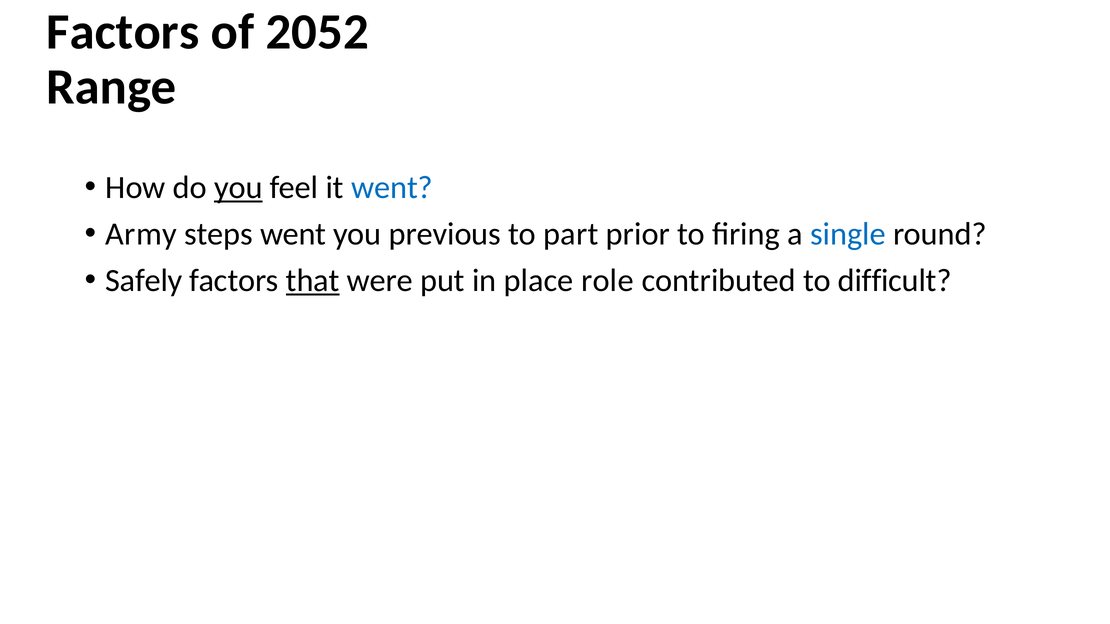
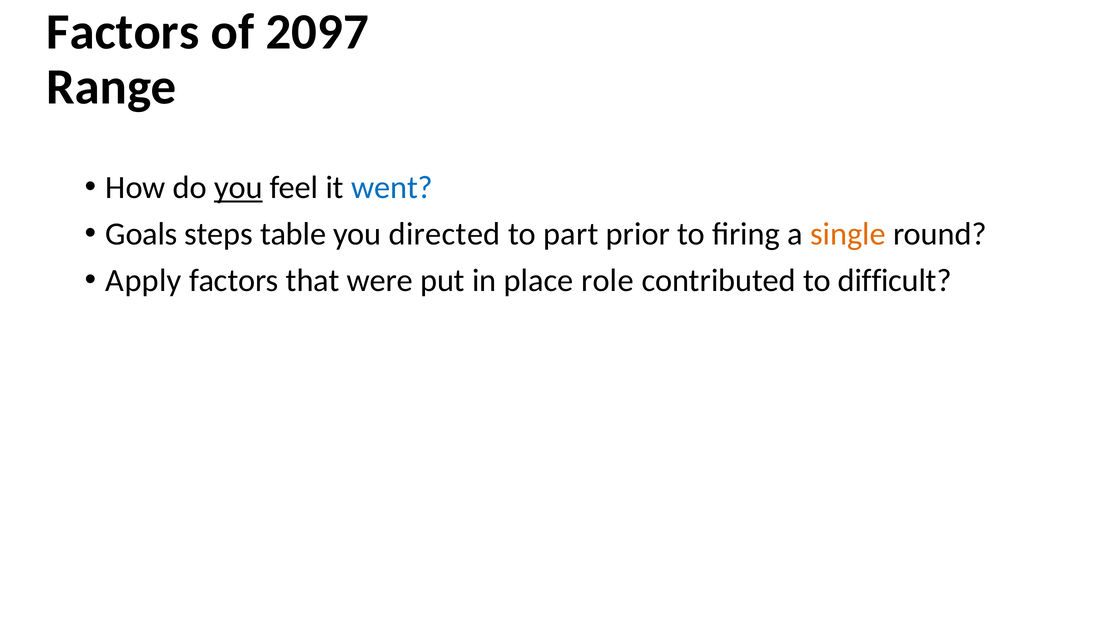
2052: 2052 -> 2097
Army: Army -> Goals
steps went: went -> table
previous: previous -> directed
single colour: blue -> orange
Safely: Safely -> Apply
that underline: present -> none
